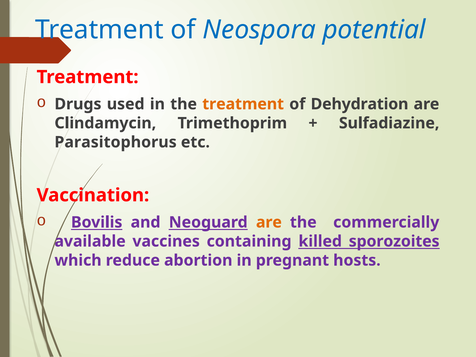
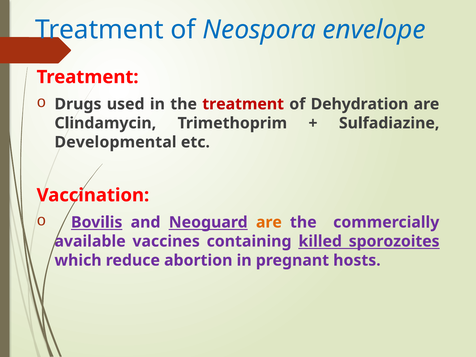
potential: potential -> envelope
treatment at (243, 104) colour: orange -> red
Parasitophorus: Parasitophorus -> Developmental
